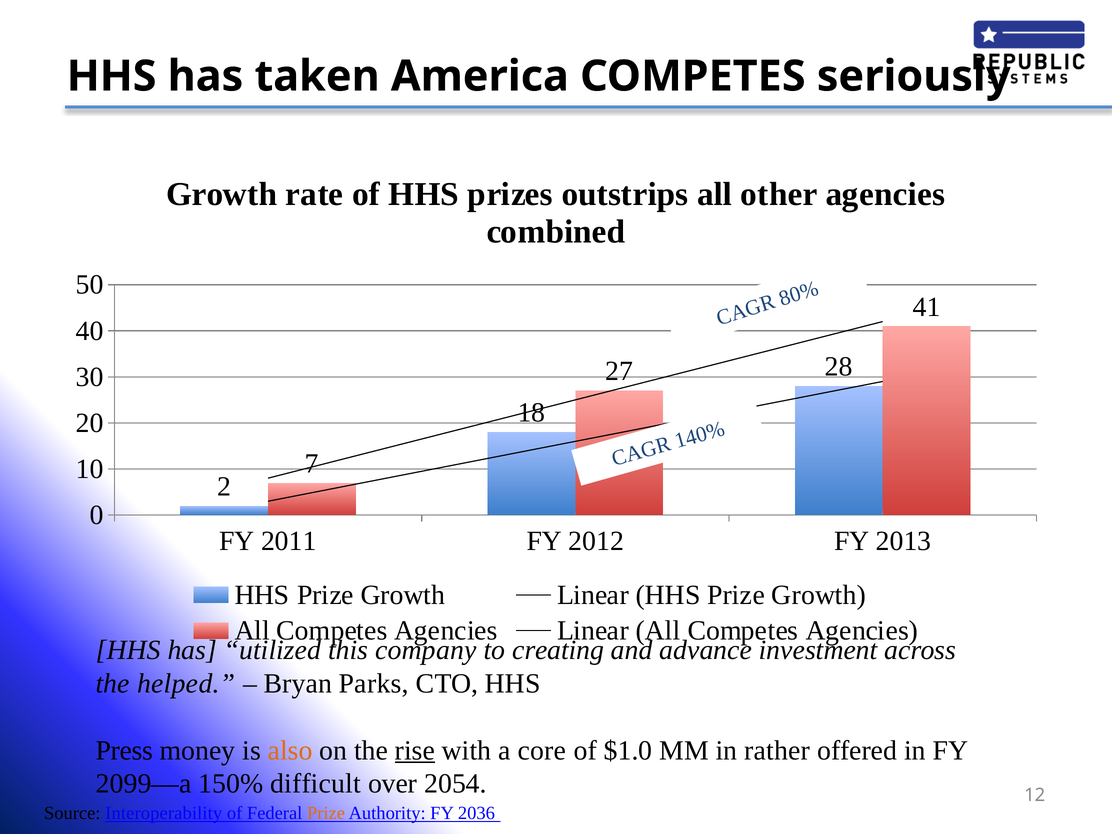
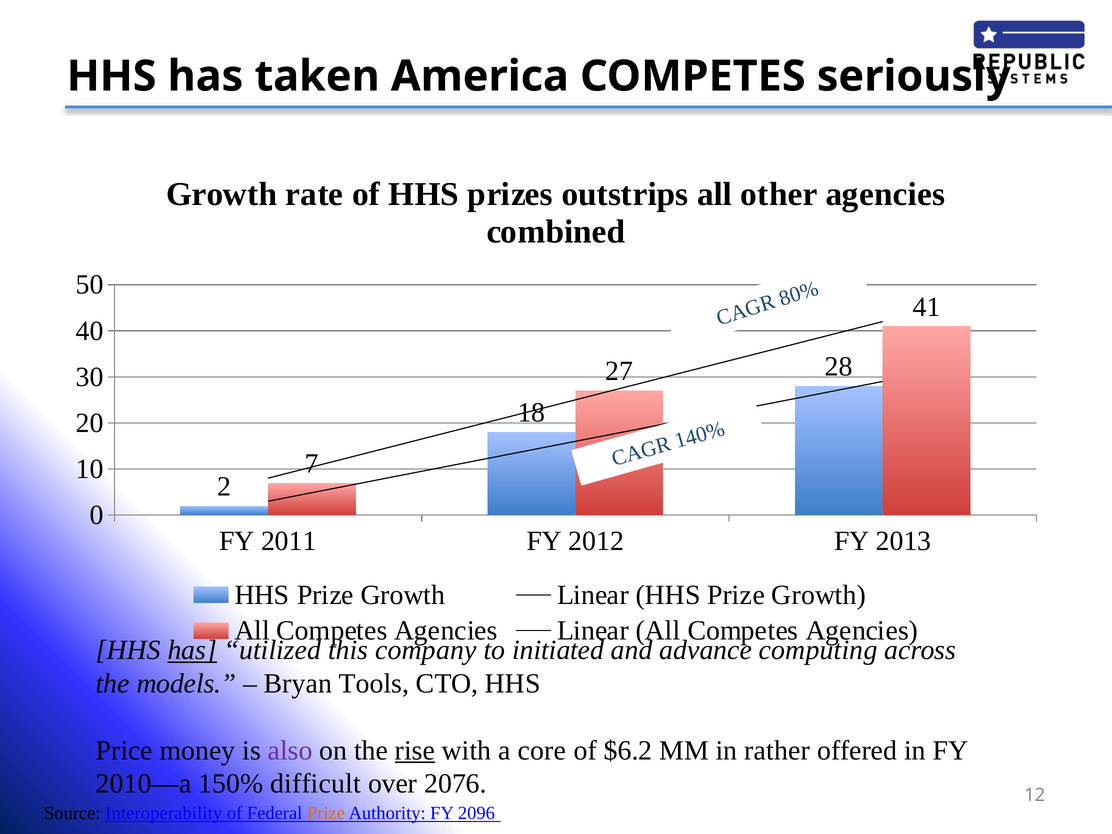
has at (192, 650) underline: none -> present
creating: creating -> initiated
investment: investment -> computing
helped: helped -> models
Parks: Parks -> Tools
Press: Press -> Price
also colour: orange -> purple
$1.0: $1.0 -> $6.2
2099—a: 2099—a -> 2010—a
2054: 2054 -> 2076
2036: 2036 -> 2096
